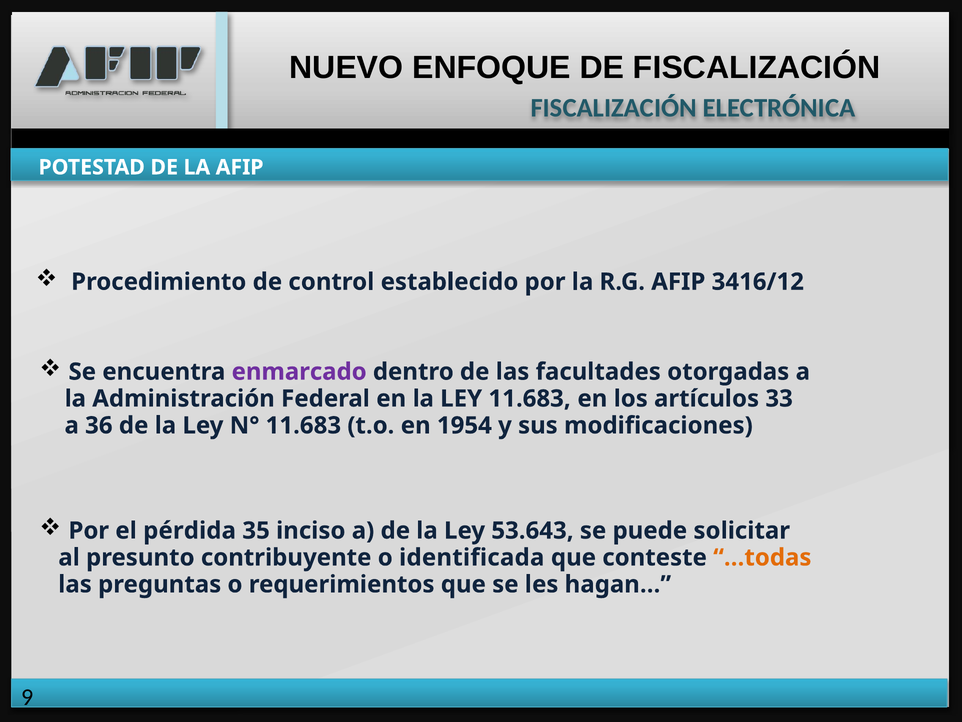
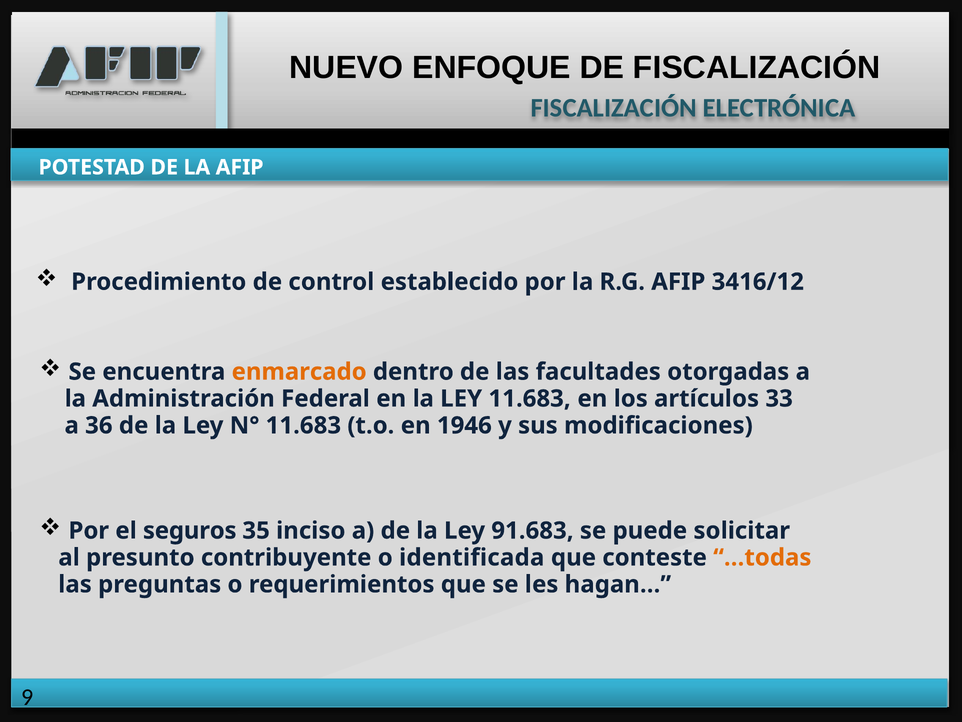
enmarcado colour: purple -> orange
1954: 1954 -> 1946
pérdida: pérdida -> seguros
53.643: 53.643 -> 91.683
